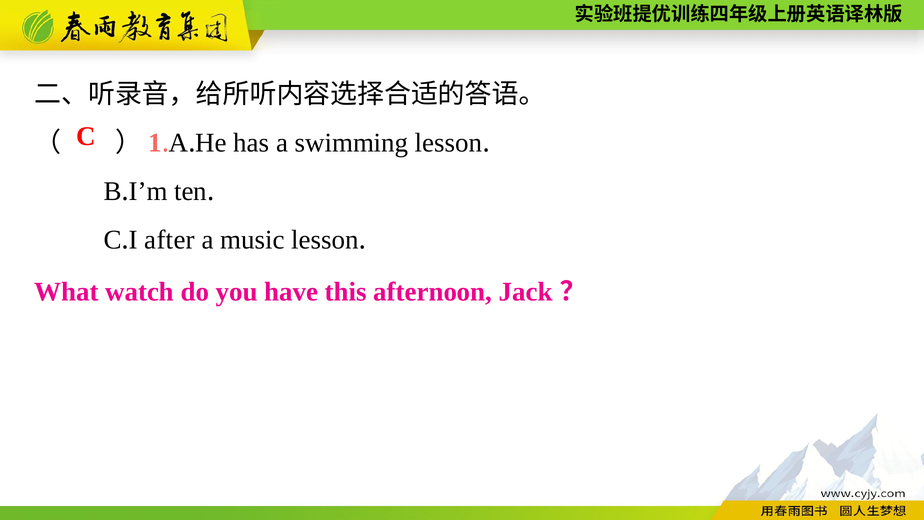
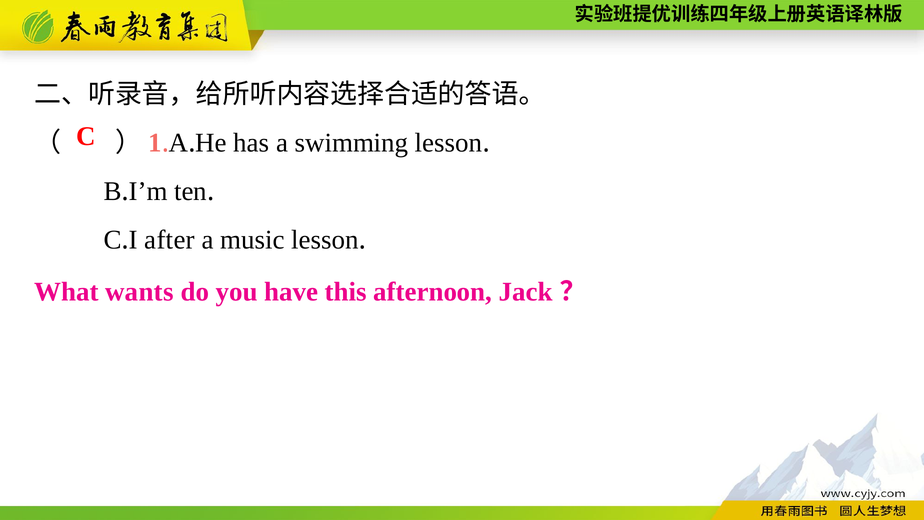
watch: watch -> wants
